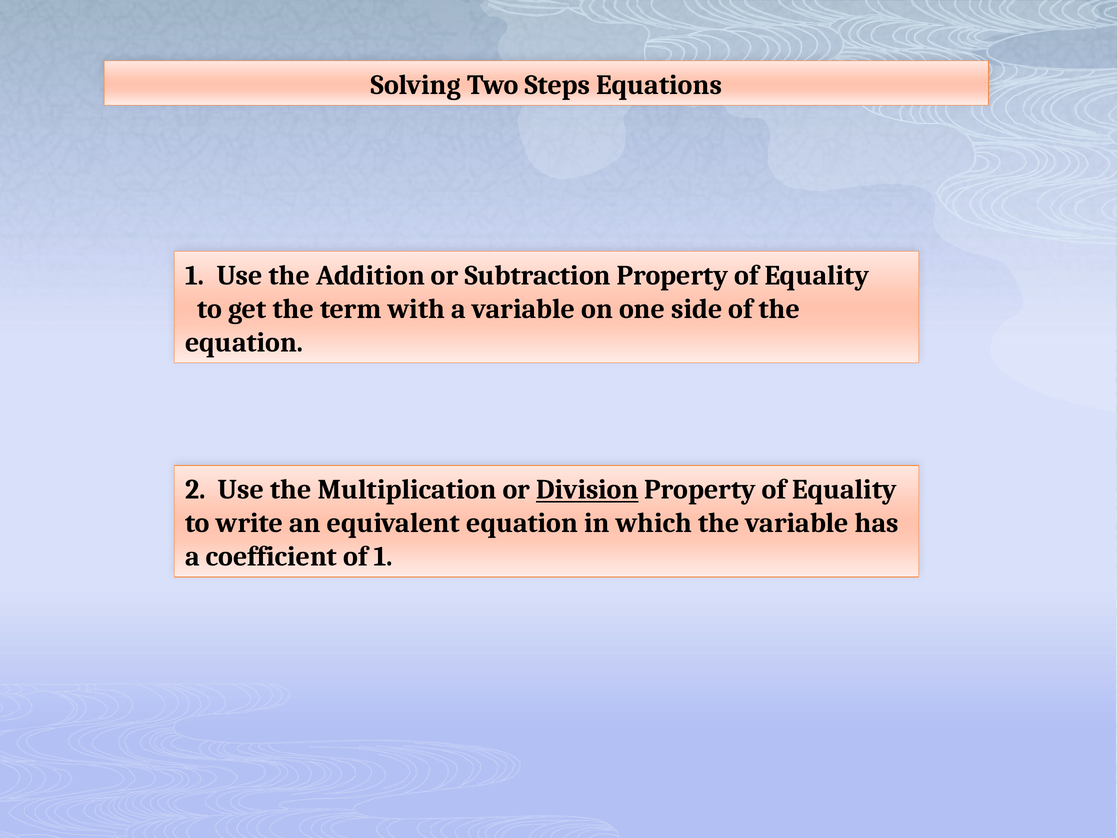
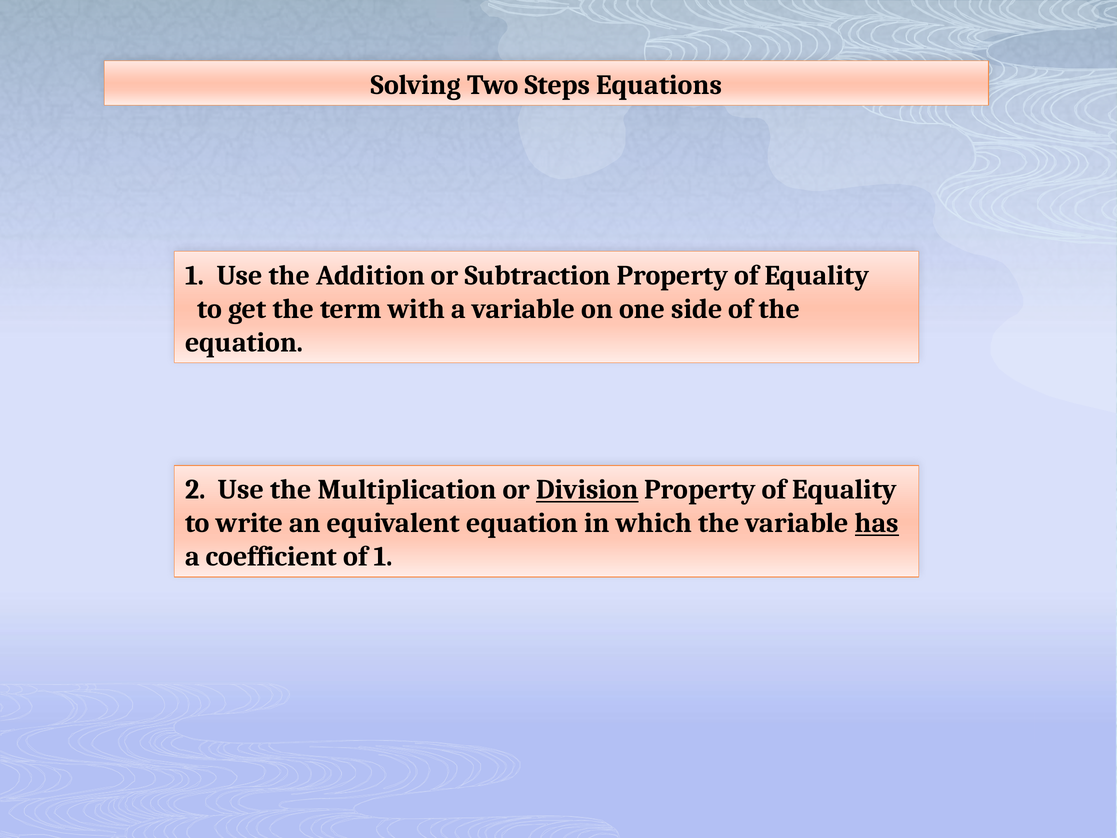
has underline: none -> present
